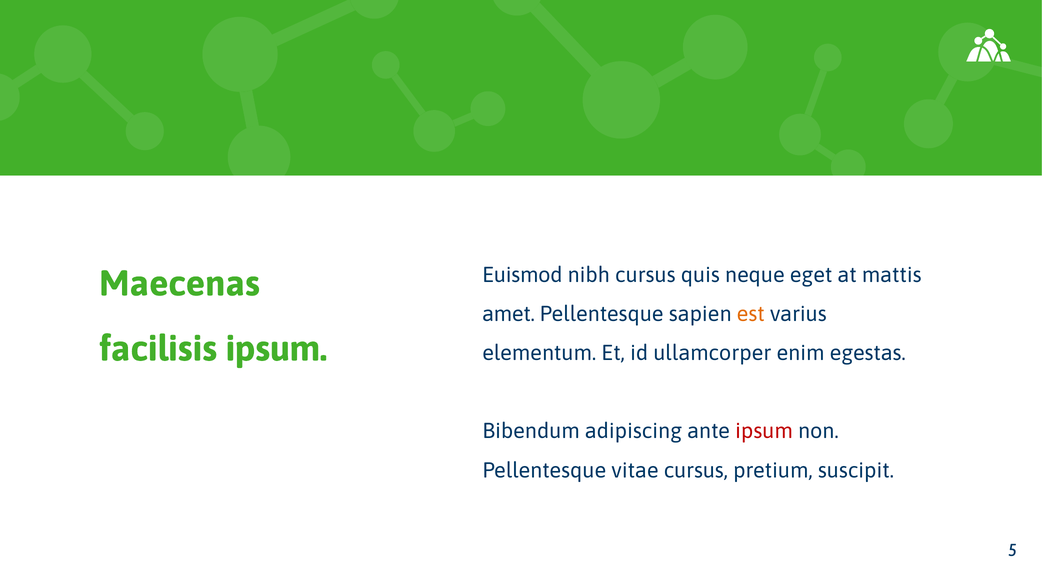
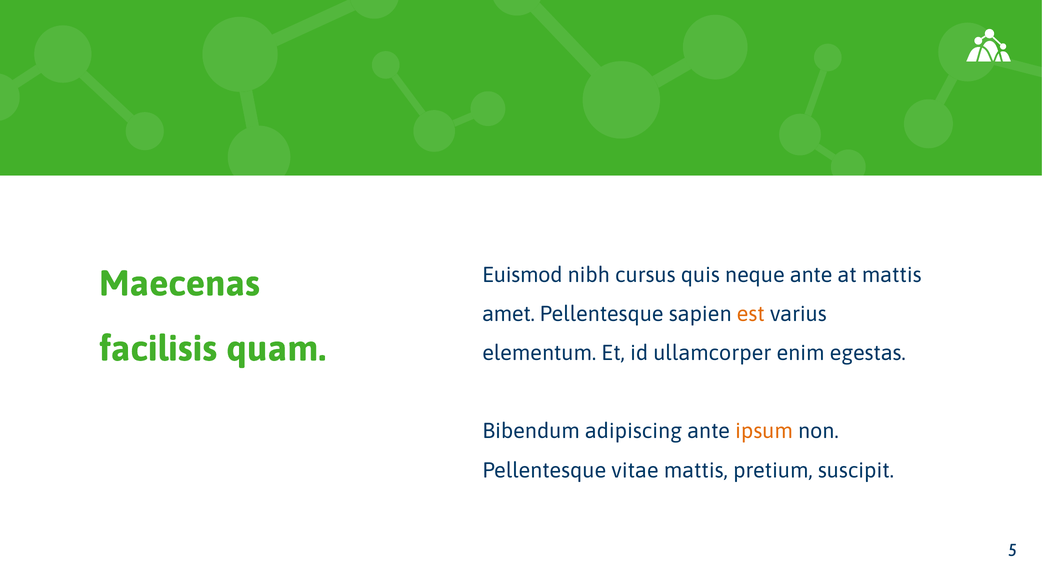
neque eget: eget -> ante
facilisis ipsum: ipsum -> quam
ipsum at (764, 431) colour: red -> orange
vitae cursus: cursus -> mattis
